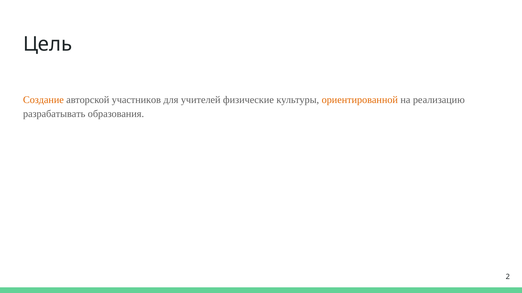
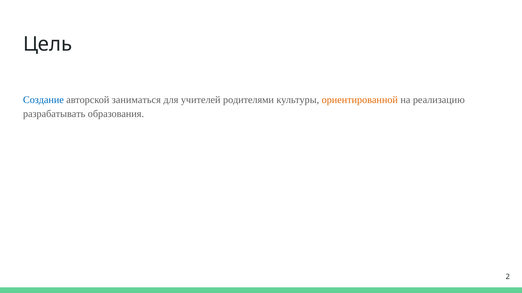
Создание colour: orange -> blue
участников: участников -> заниматься
физические: физические -> родителями
